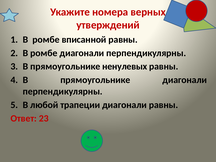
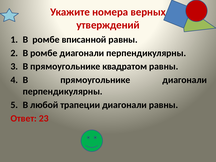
ненулевых: ненулевых -> квадратом
